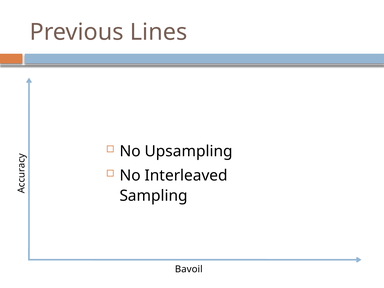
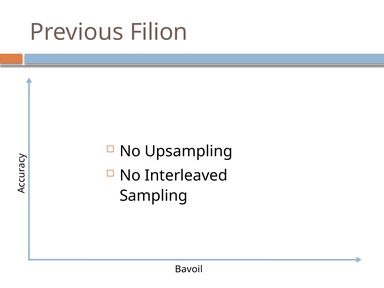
Lines: Lines -> Filion
